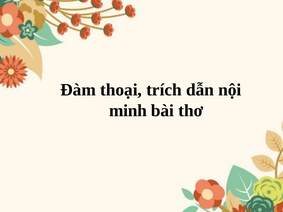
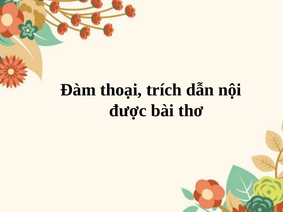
minh: minh -> được
